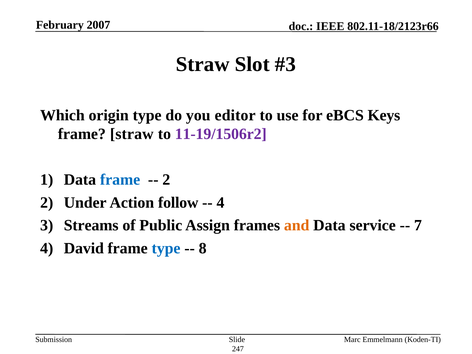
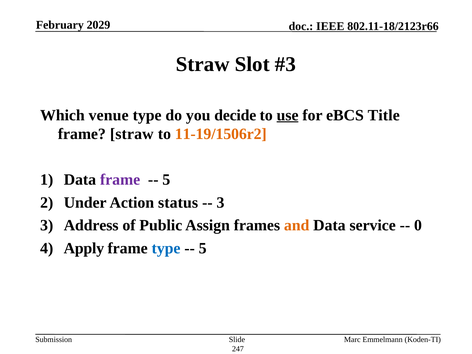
2007: 2007 -> 2029
origin: origin -> venue
editor: editor -> decide
use underline: none -> present
Keys: Keys -> Title
11-19/1506r2 colour: purple -> orange
frame at (120, 180) colour: blue -> purple
2 at (166, 180): 2 -> 5
follow: follow -> status
4 at (220, 203): 4 -> 3
Streams: Streams -> Address
7: 7 -> 0
David: David -> Apply
8 at (203, 248): 8 -> 5
